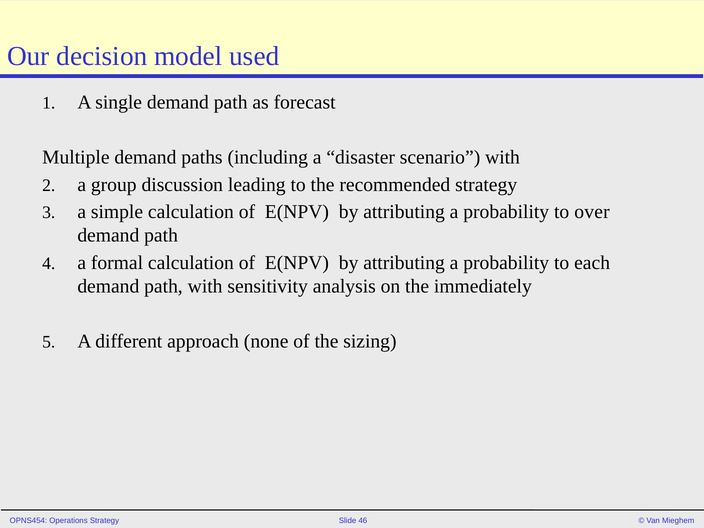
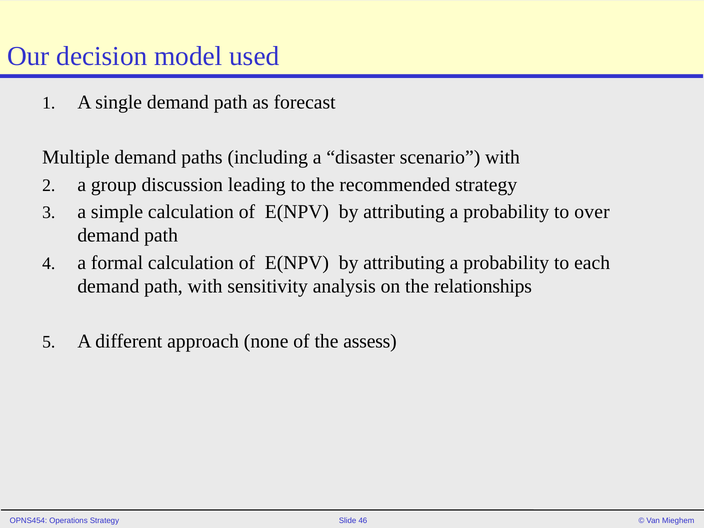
immediately: immediately -> relationships
sizing: sizing -> assess
